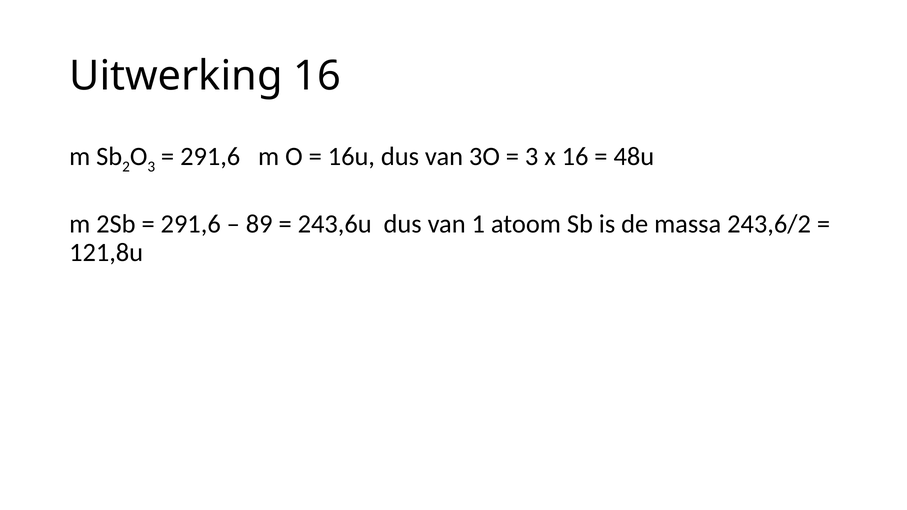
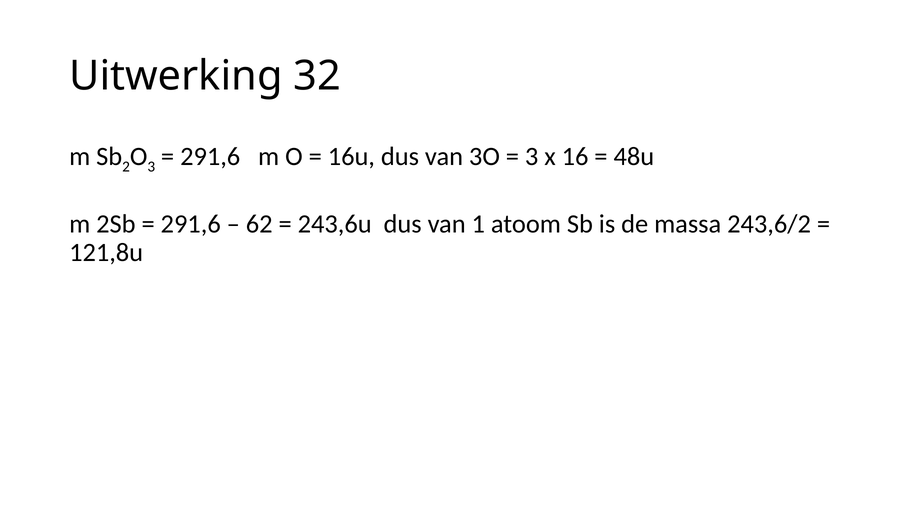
Uitwerking 16: 16 -> 32
89: 89 -> 62
